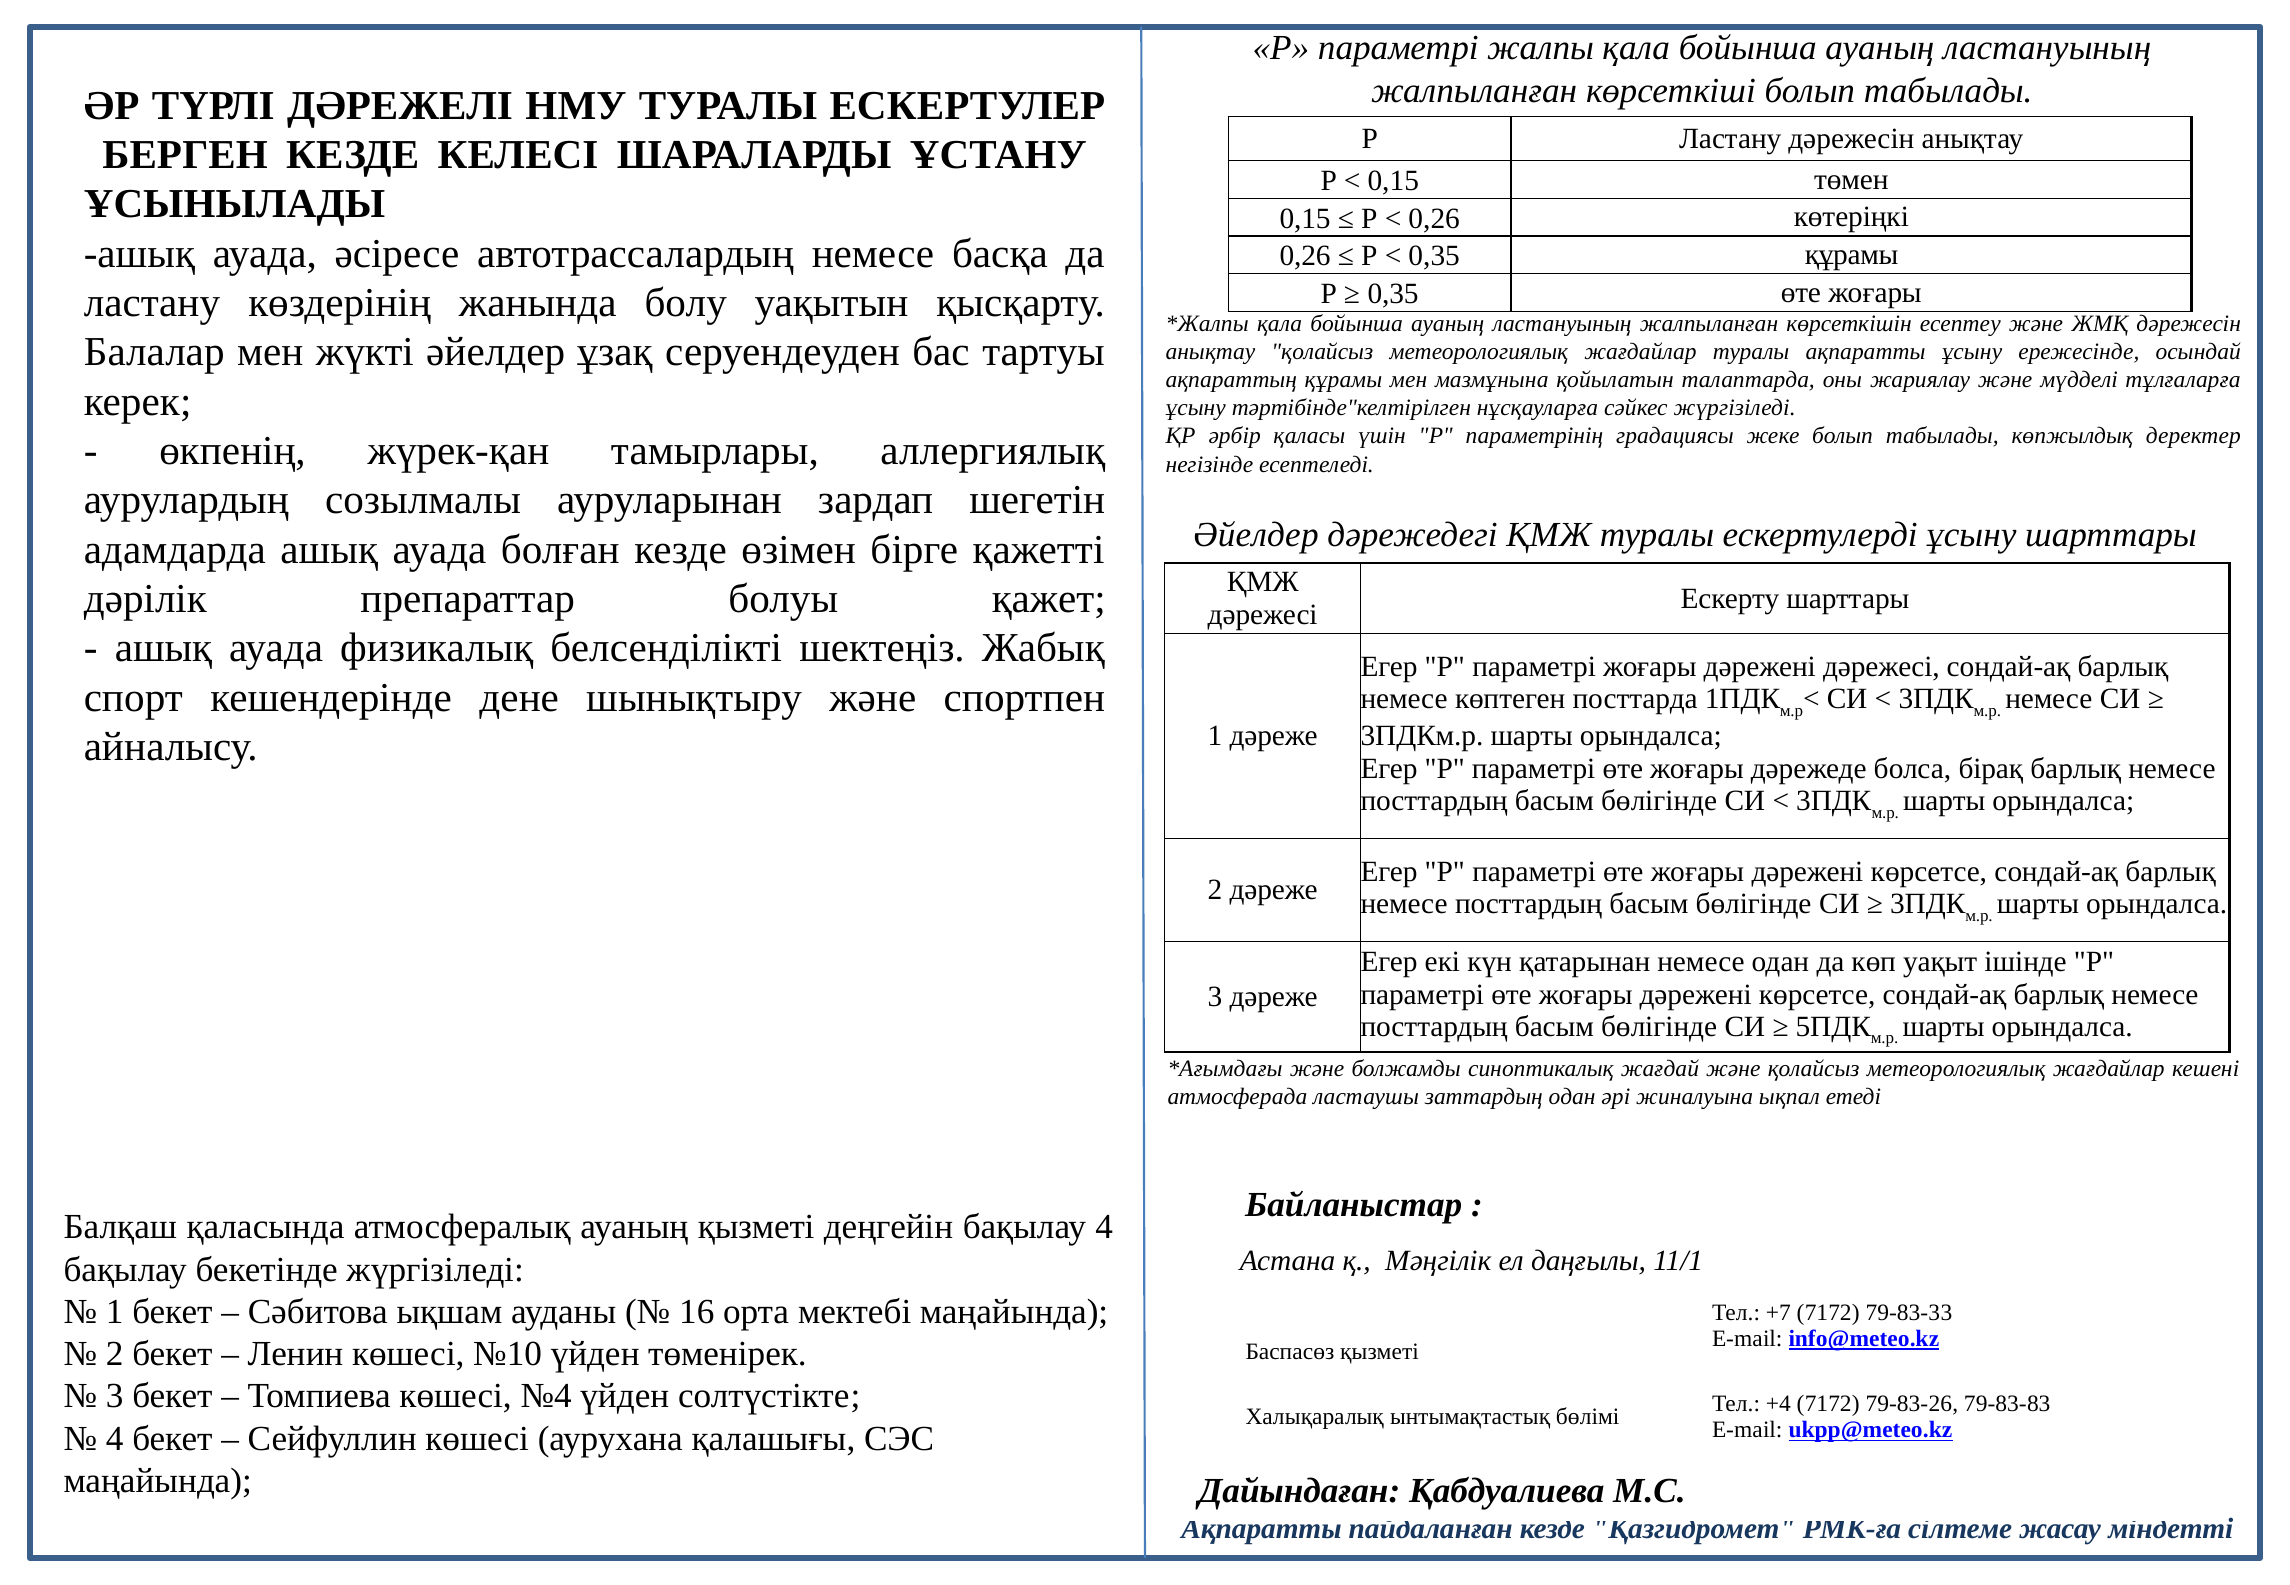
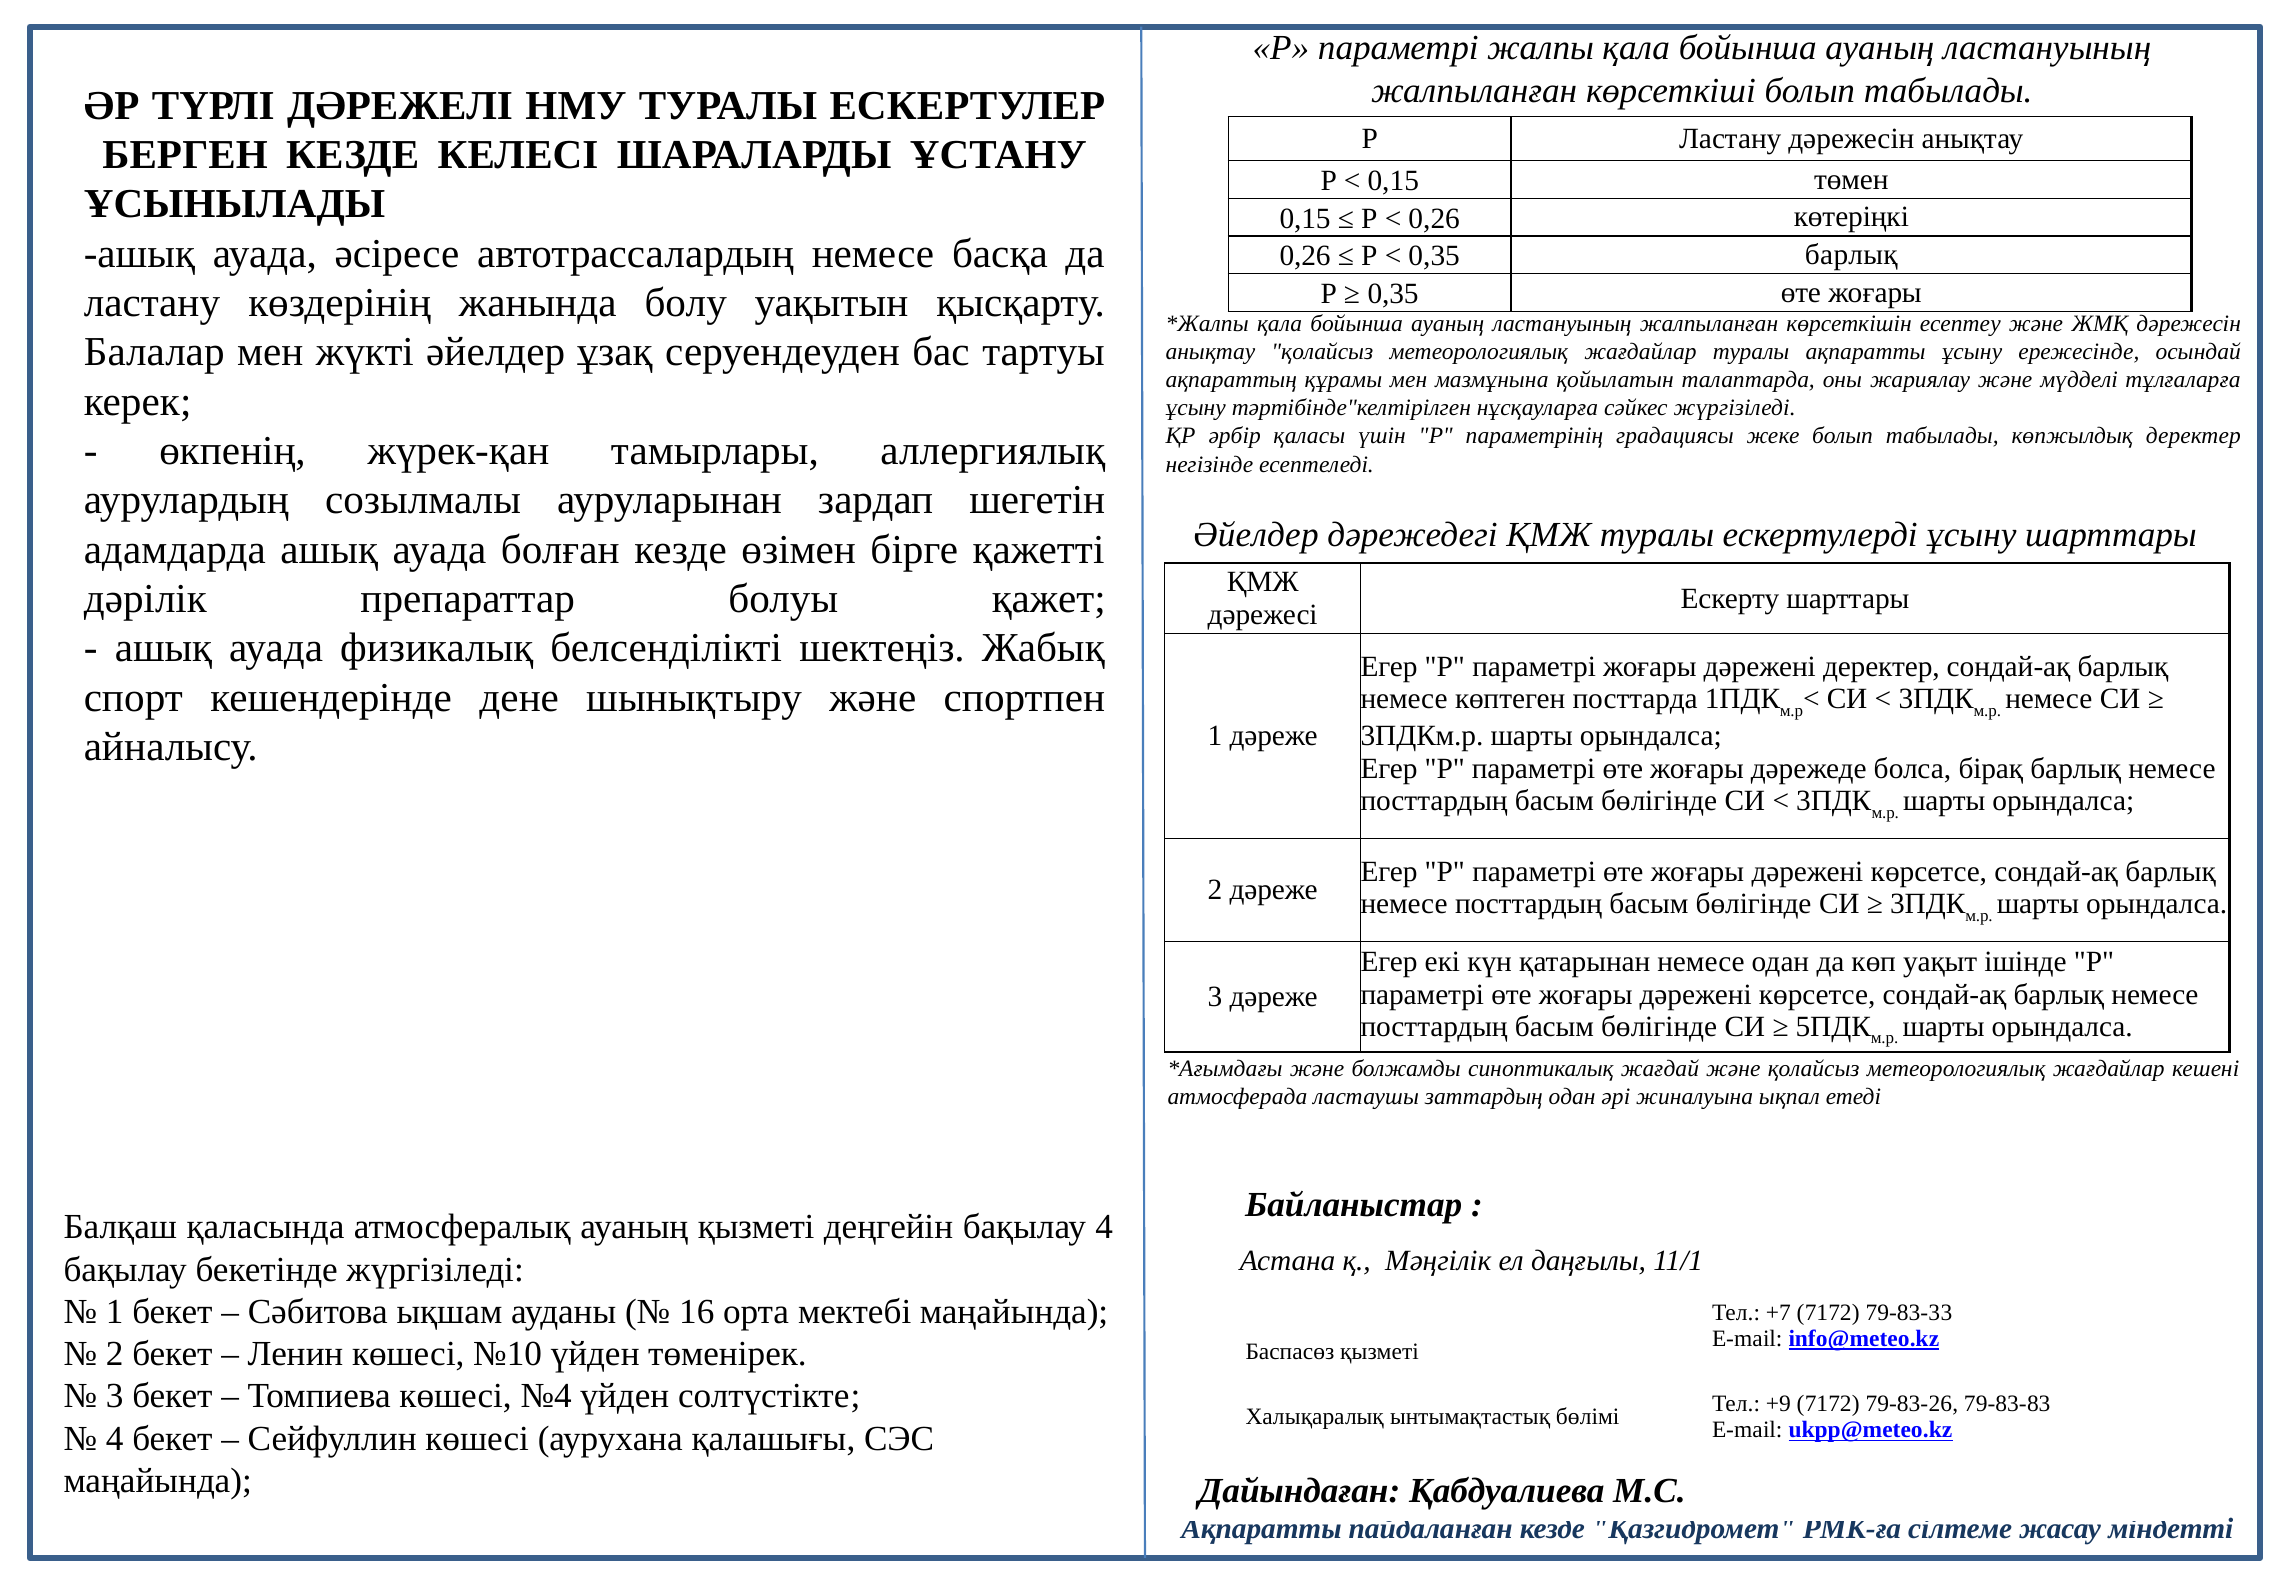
0,35 құрамы: құрамы -> барлық
дәрежені дәрежесі: дәрежесі -> деректер
+4: +4 -> +9
